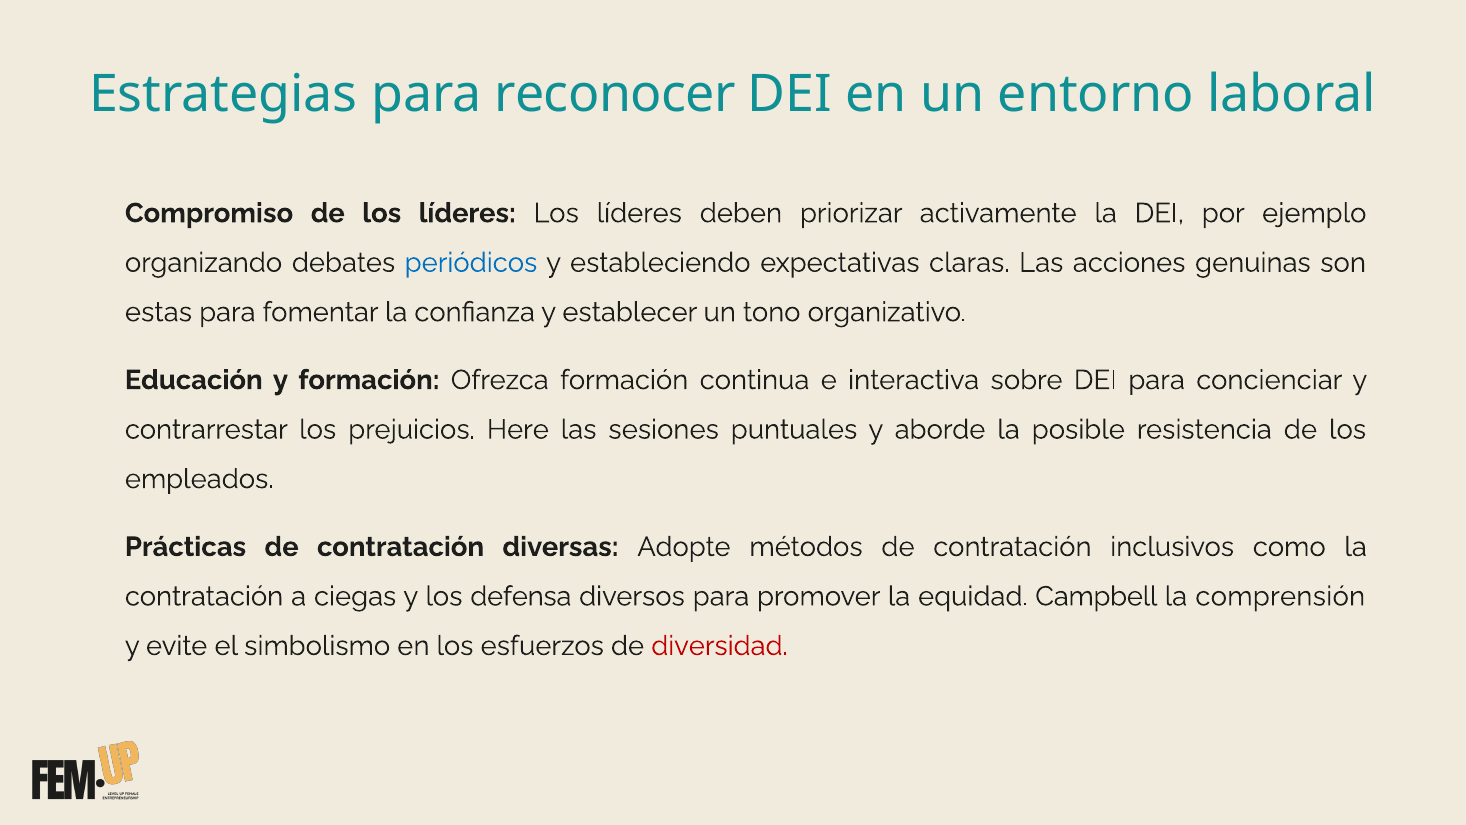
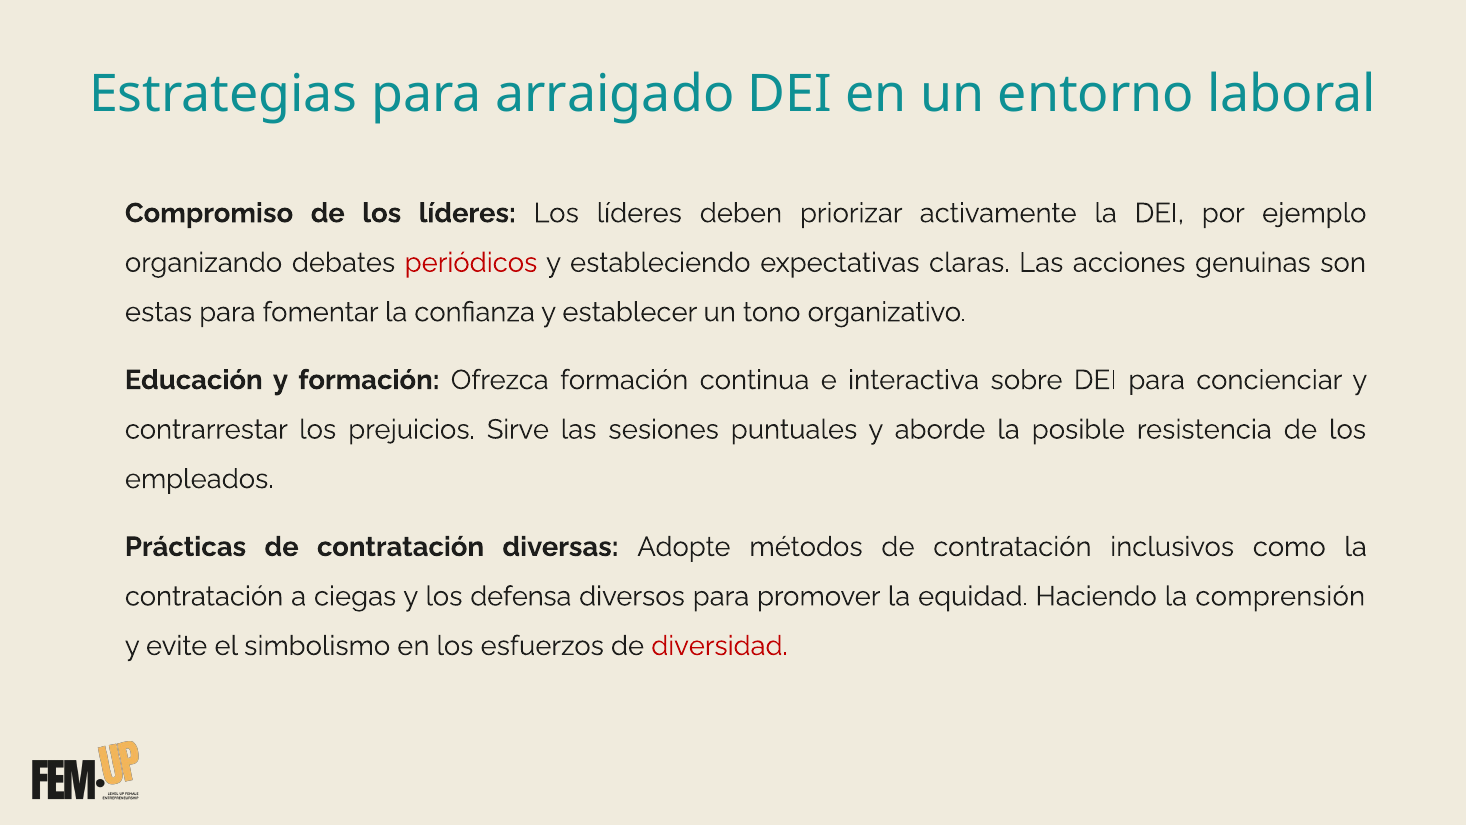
reconocer: reconocer -> arraigado
periódicos colour: blue -> red
Here: Here -> Sirve
Campbell: Campbell -> Haciendo
